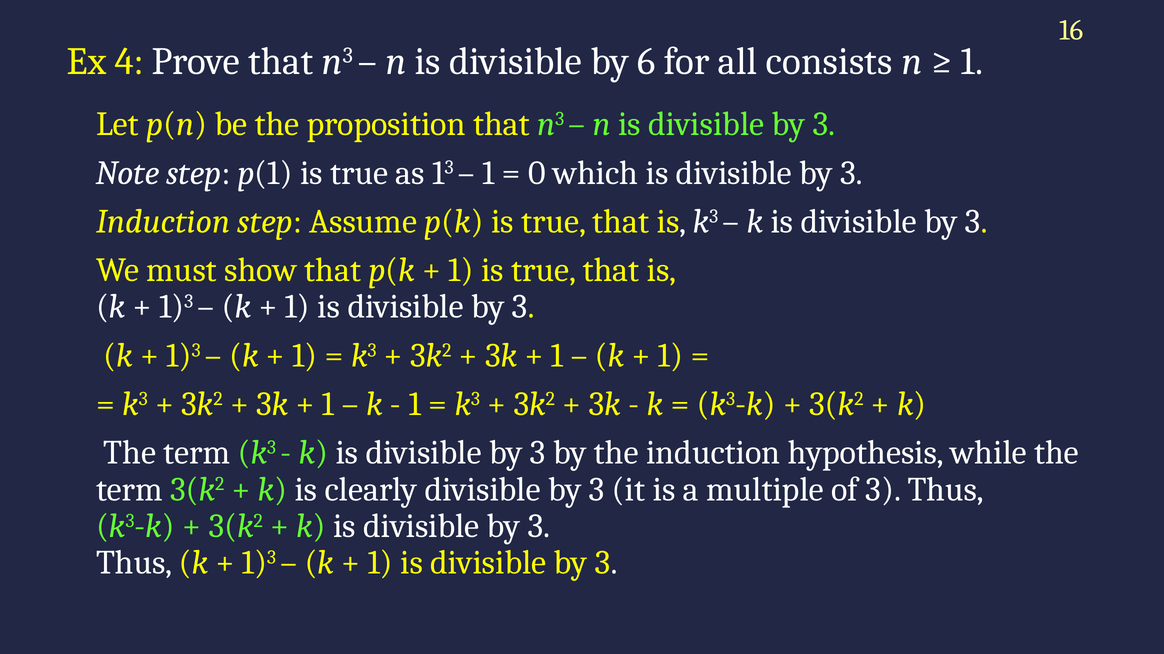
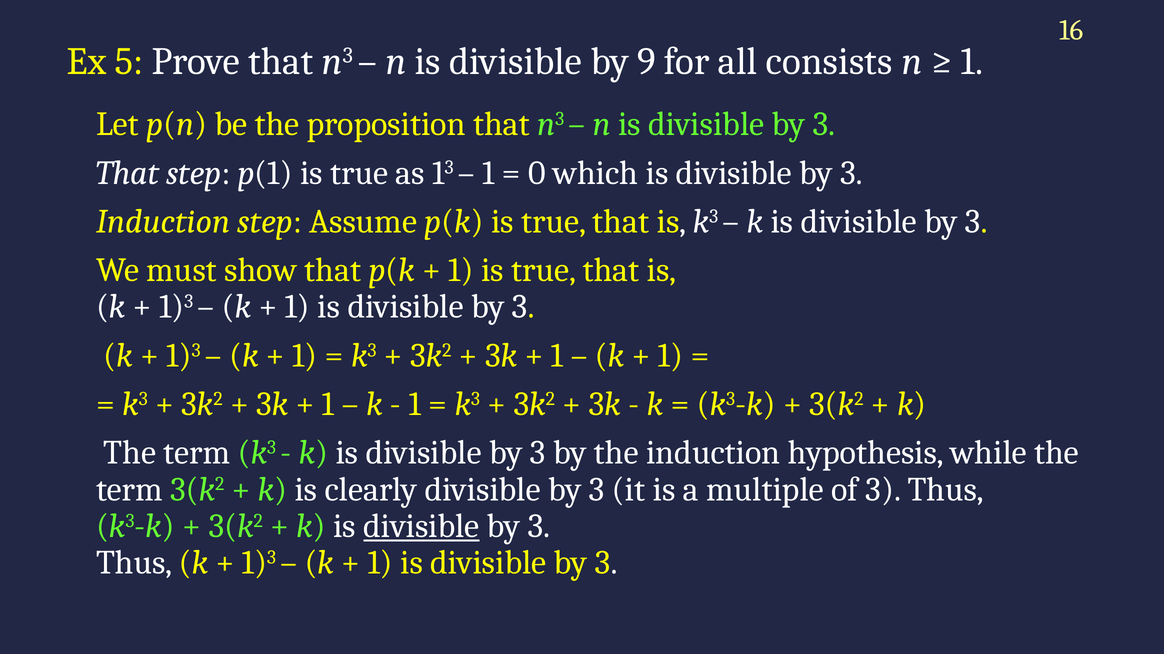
4: 4 -> 5
6: 6 -> 9
Note at (128, 173): Note -> That
divisible at (421, 527) underline: none -> present
